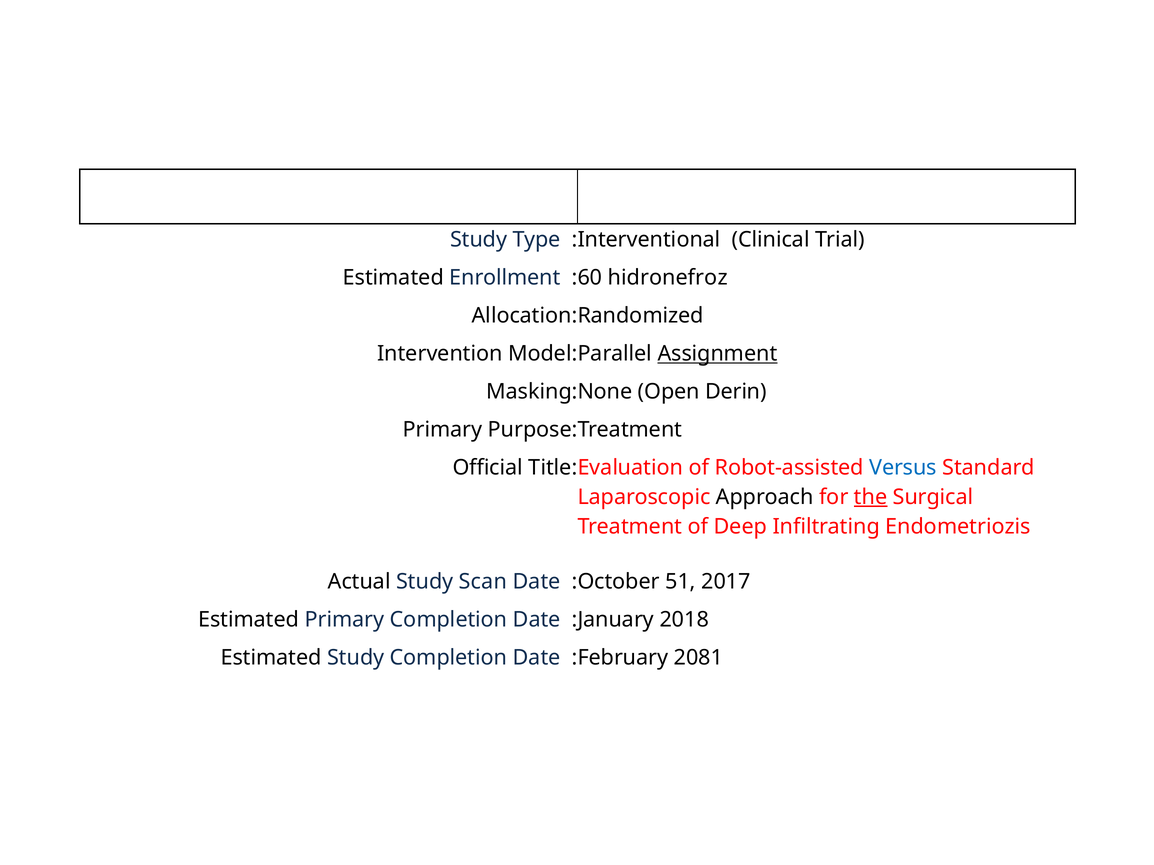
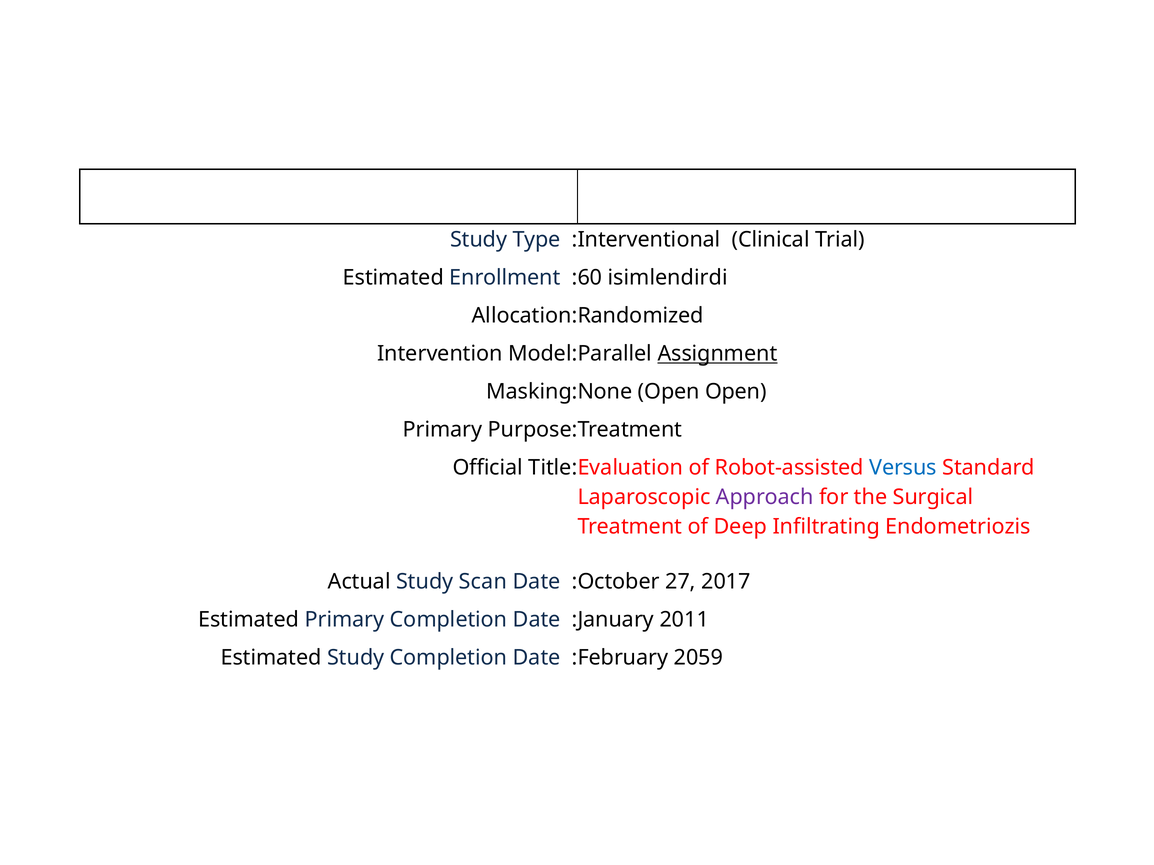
hidronefroz: hidronefroz -> isimlendirdi
Open Derin: Derin -> Open
Approach colour: black -> purple
the underline: present -> none
51: 51 -> 27
2018: 2018 -> 2011
2081: 2081 -> 2059
